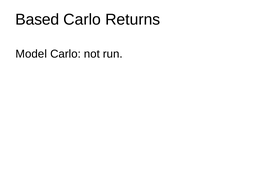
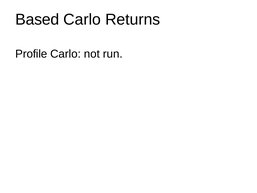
Model: Model -> Profile
